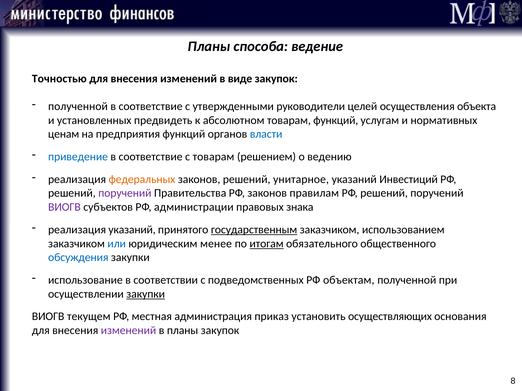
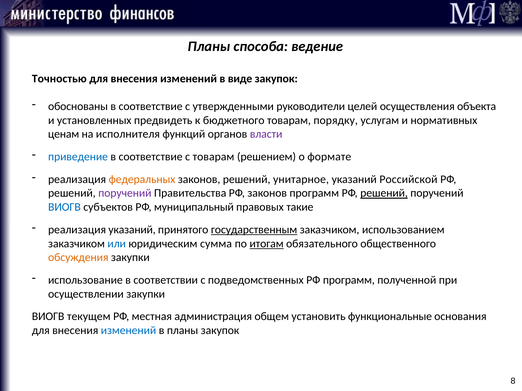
полученной at (78, 106): полученной -> обоснованы
абсолютном: абсолютном -> бюджетного
товарам функций: функций -> порядку
предприятия: предприятия -> исполнителя
власти colour: blue -> purple
ведению: ведению -> формате
Инвестиций: Инвестиций -> Российской
законов правилам: правилам -> программ
решений at (384, 193) underline: none -> present
ВИОГВ at (64, 207) colour: purple -> blue
администрации: администрации -> муниципальный
знака: знака -> такие
менее: менее -> сумма
обсуждения colour: blue -> orange
РФ объектам: объектам -> программ
закупки at (146, 294) underline: present -> none
приказ: приказ -> общем
осуществляющих: осуществляющих -> функциональные
изменений at (129, 331) colour: purple -> blue
